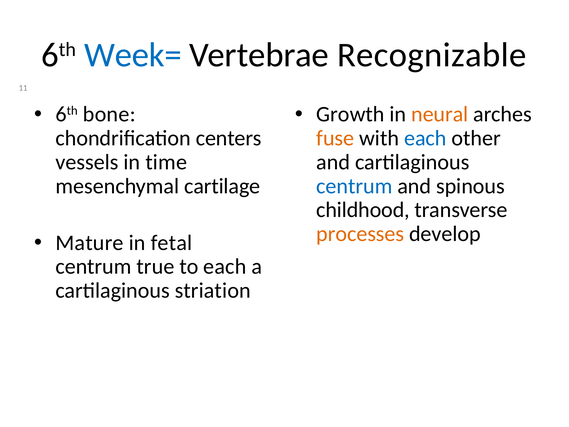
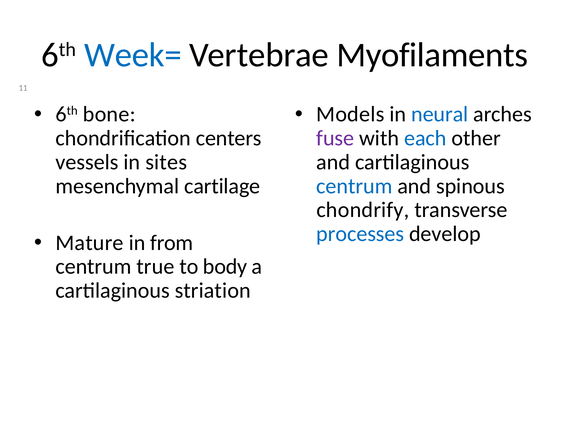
Recognizable: Recognizable -> Myofilaments
Growth: Growth -> Models
neural colour: orange -> blue
fuse colour: orange -> purple
time: time -> sites
childhood: childhood -> chondrify
processes colour: orange -> blue
fetal: fetal -> from
to each: each -> body
